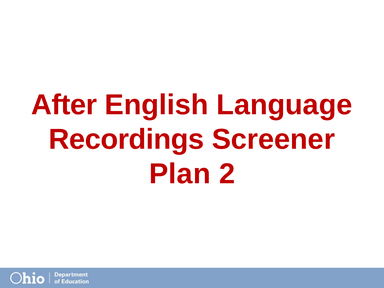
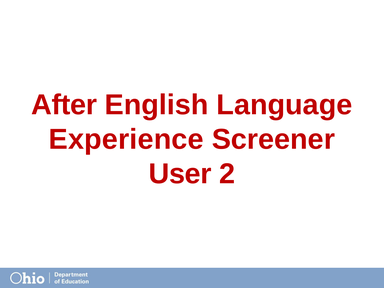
Recordings: Recordings -> Experience
Plan: Plan -> User
